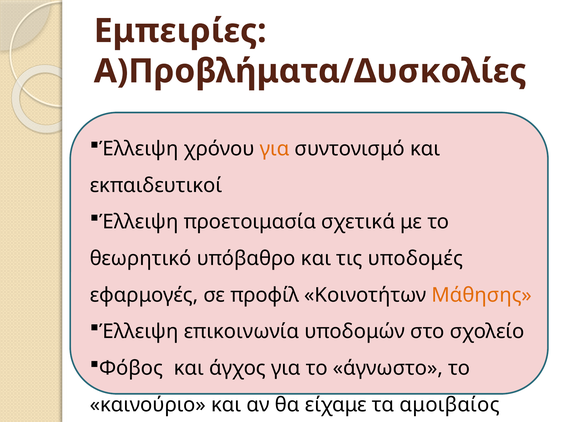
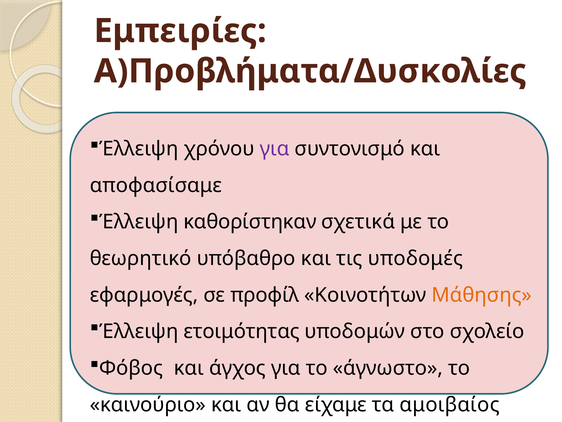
για at (275, 149) colour: orange -> purple
εκπαιδευτικοί: εκπαιδευτικοί -> αποφασίσαμε
προετοιμασία: προετοιμασία -> καθορίστηκαν
επικοινωνία: επικοινωνία -> ετοιμότητας
